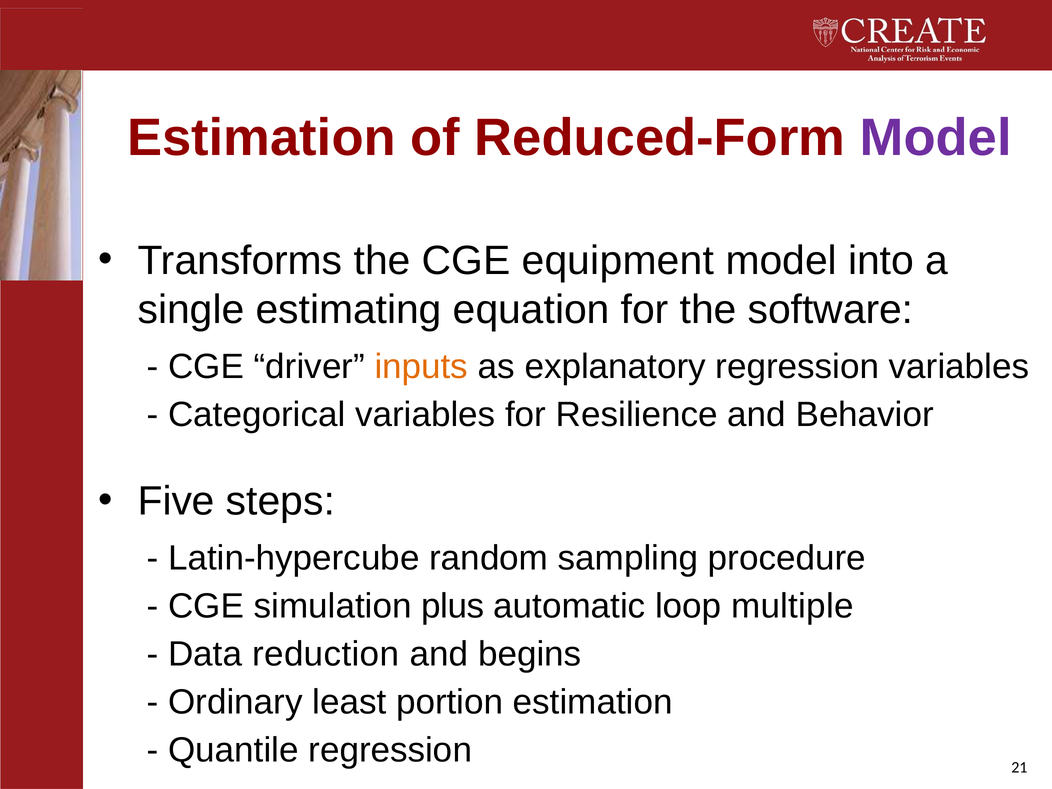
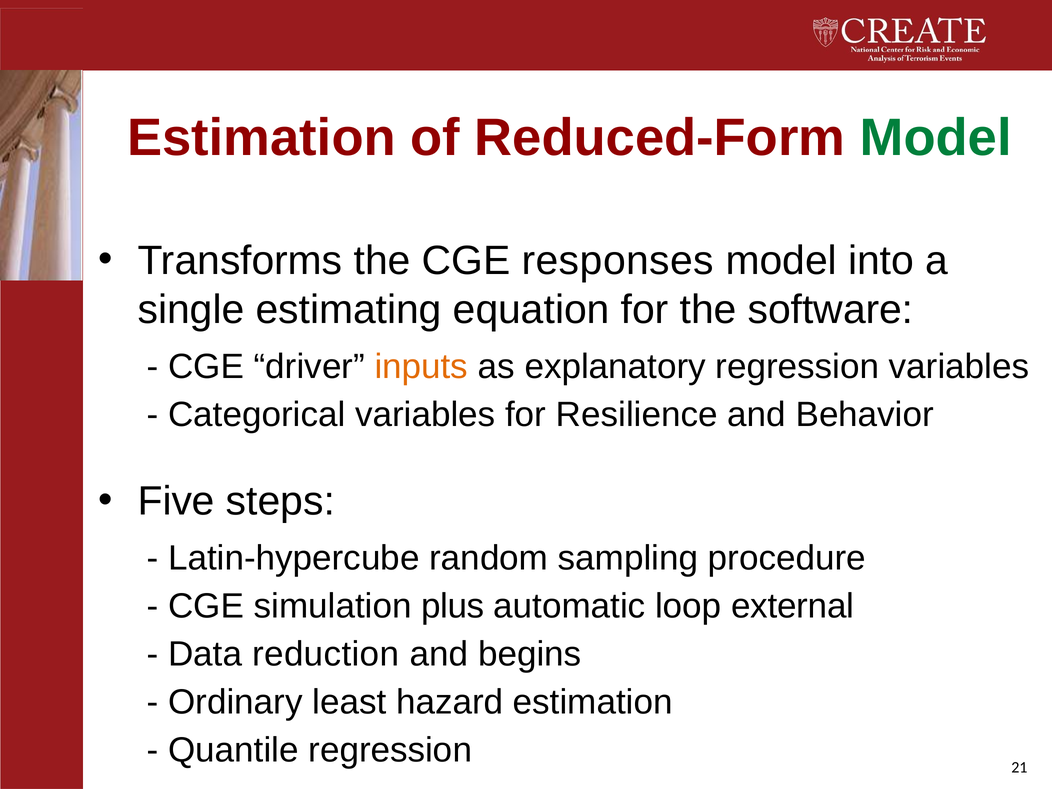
Model at (936, 138) colour: purple -> green
equipment: equipment -> responses
multiple: multiple -> external
portion: portion -> hazard
